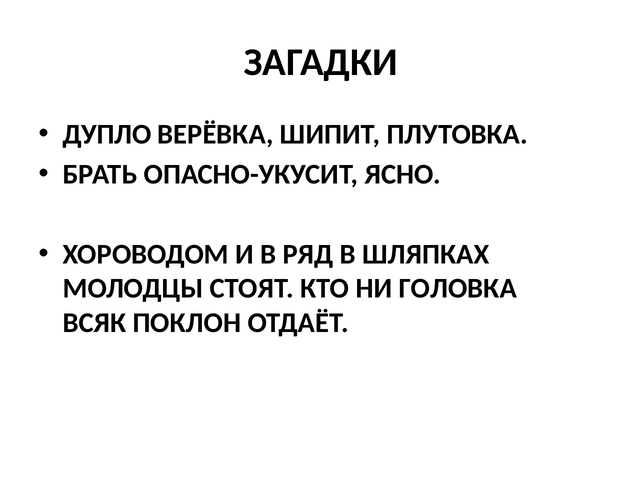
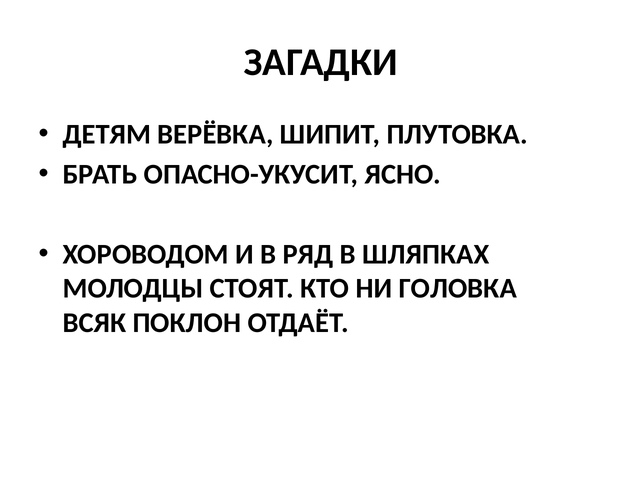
ДУПЛО: ДУПЛО -> ДЕТЯМ
